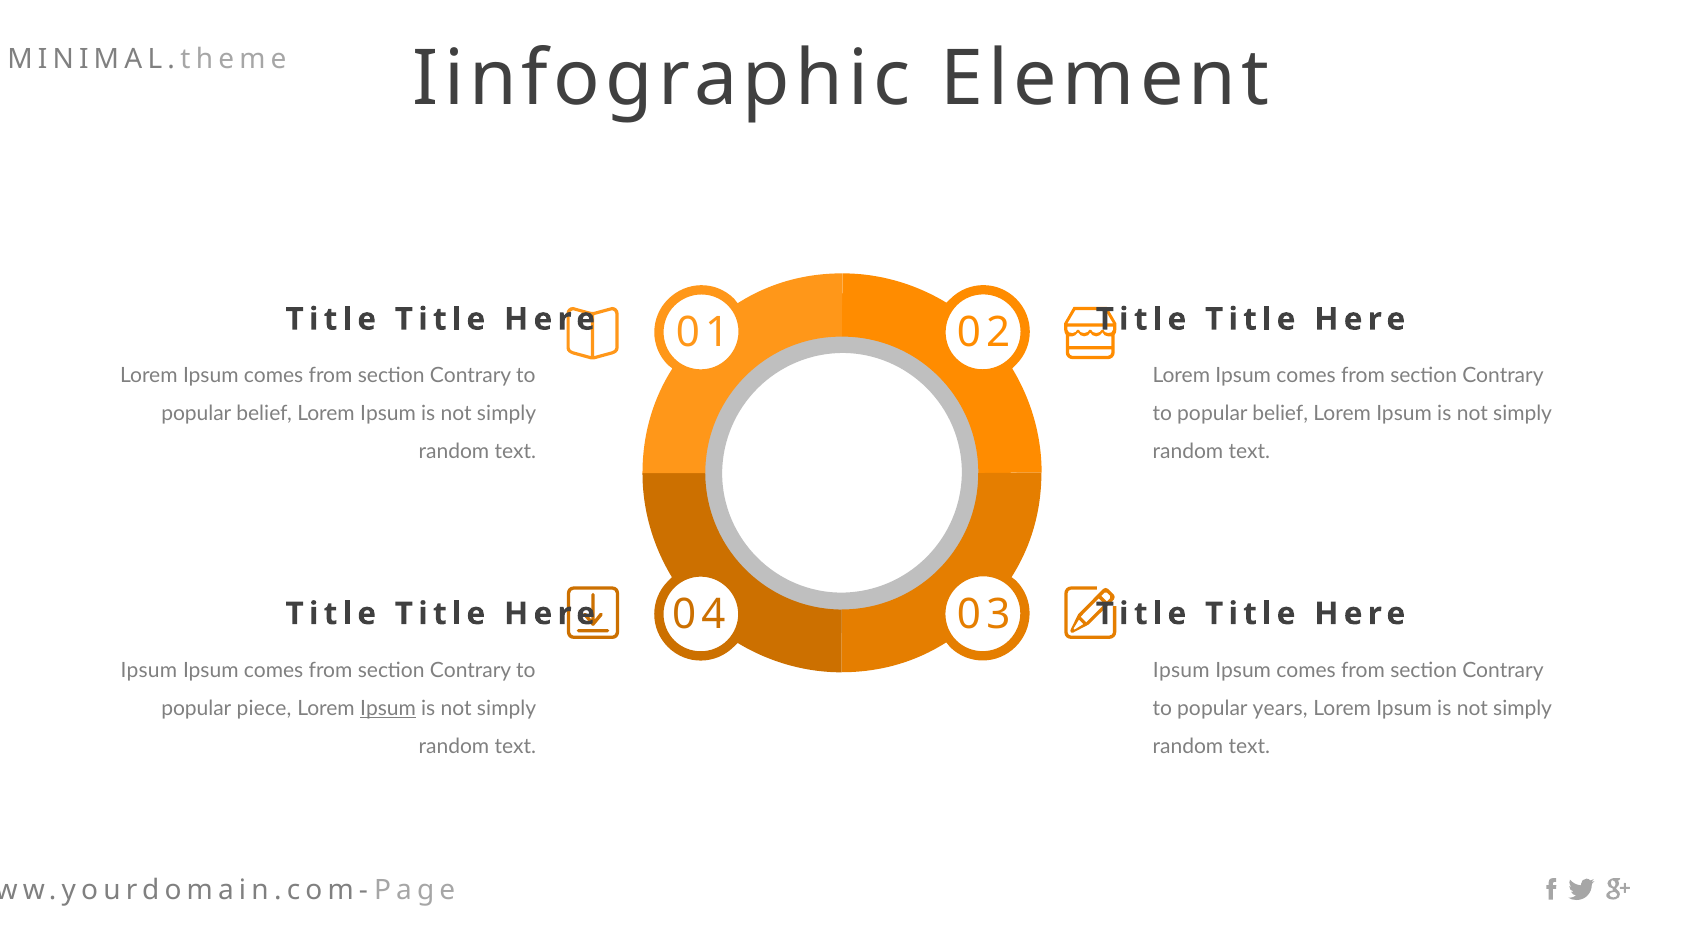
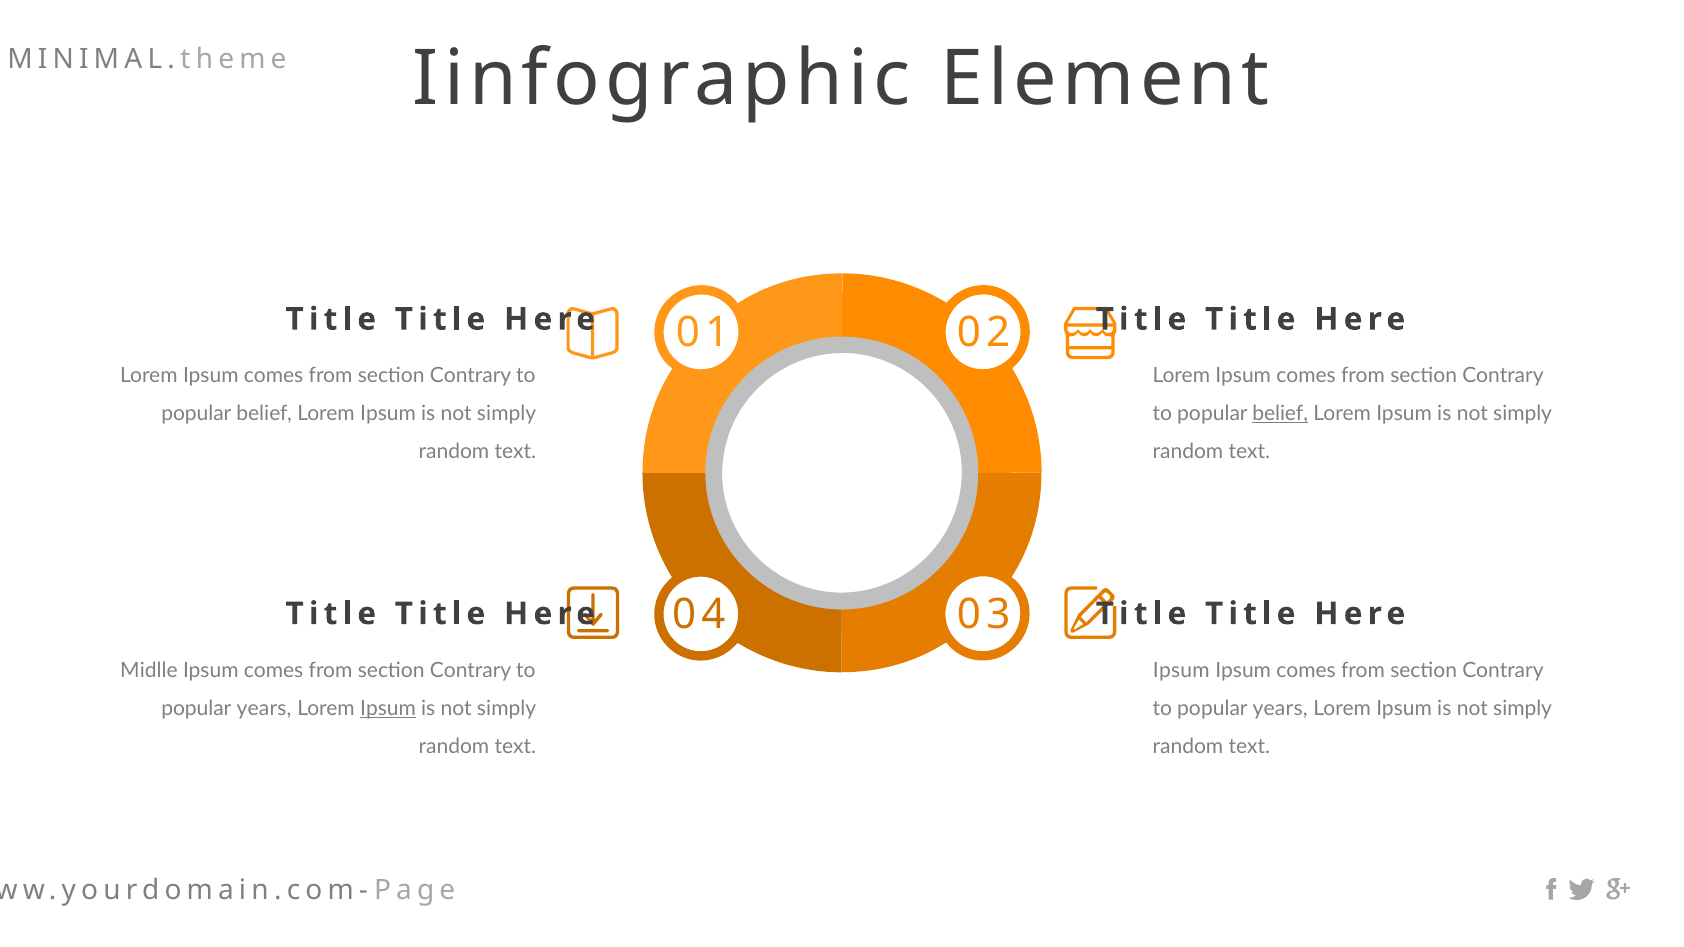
belief at (1280, 414) underline: none -> present
Ipsum at (149, 670): Ipsum -> Midlle
piece at (264, 708): piece -> years
